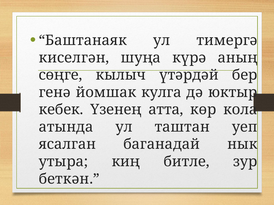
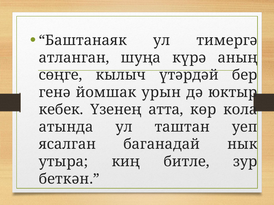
киселгән: киселгән -> атланган
кулга: кулга -> урын
